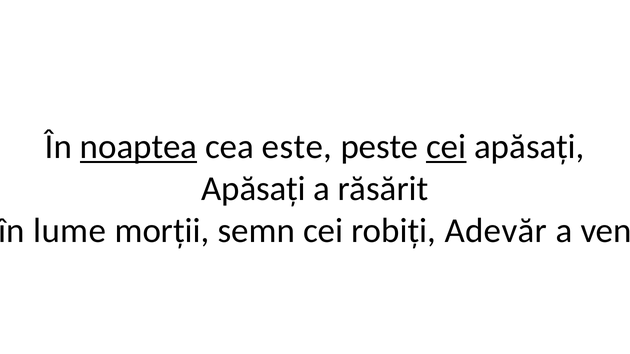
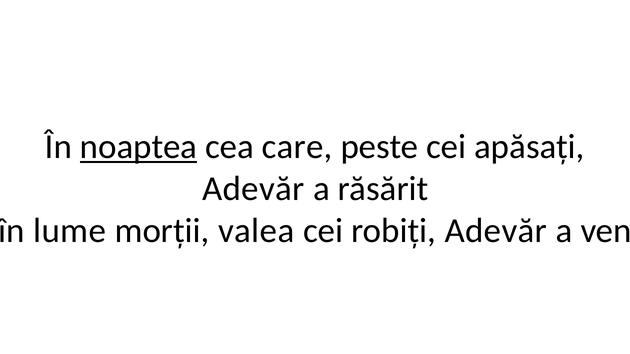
este: este -> care
cei at (446, 147) underline: present -> none
Apăsați at (254, 189): Apăsați -> Adevăr
semn: semn -> valea
